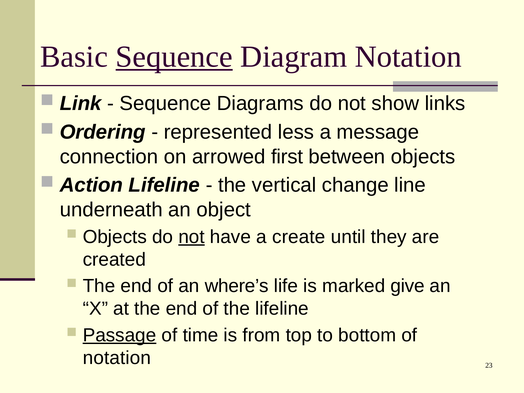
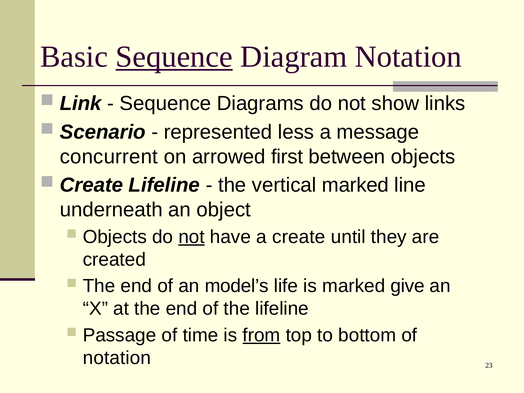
Ordering: Ordering -> Scenario
connection: connection -> concurrent
Action at (91, 185): Action -> Create
vertical change: change -> marked
where’s: where’s -> model’s
Passage underline: present -> none
from underline: none -> present
